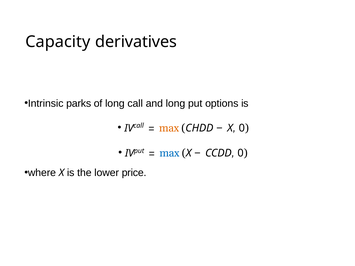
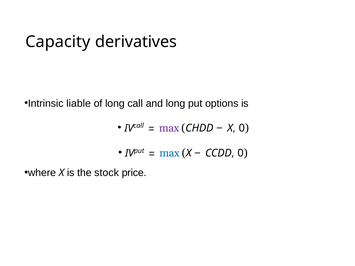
parks: parks -> liable
max at (169, 128) colour: orange -> purple
lower: lower -> stock
